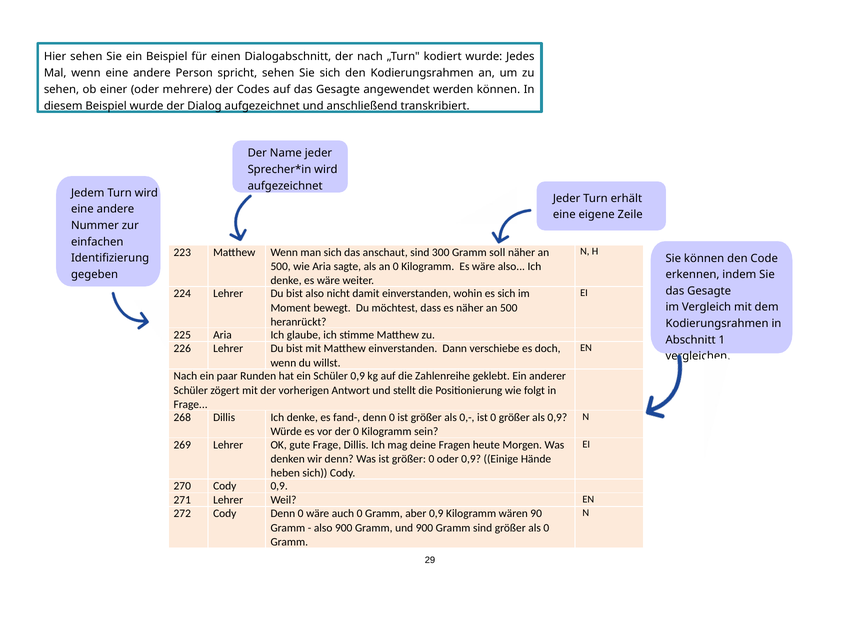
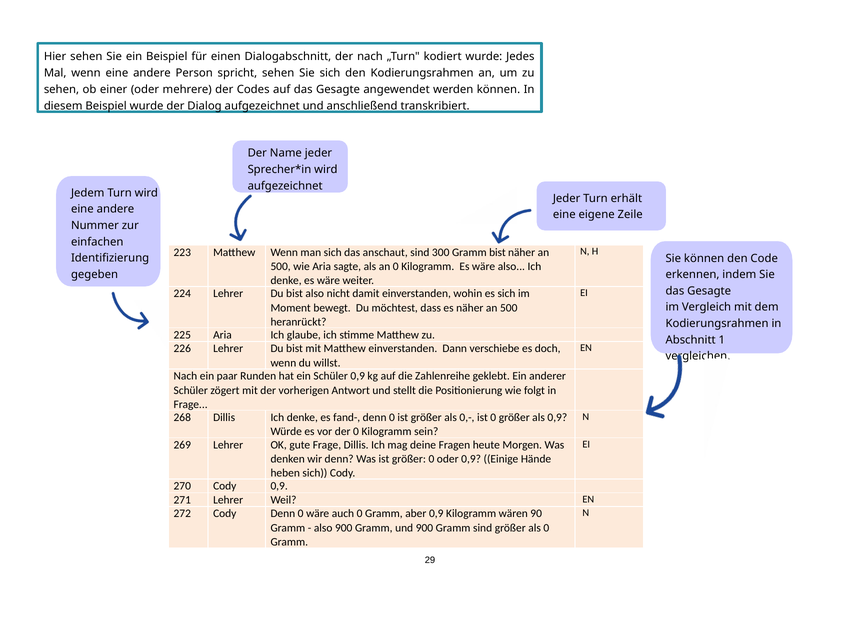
Gramm soll: soll -> bist
